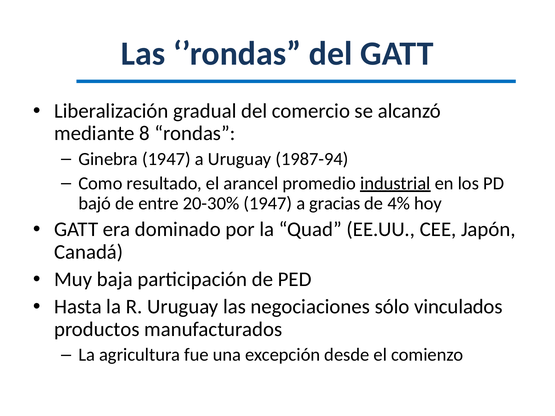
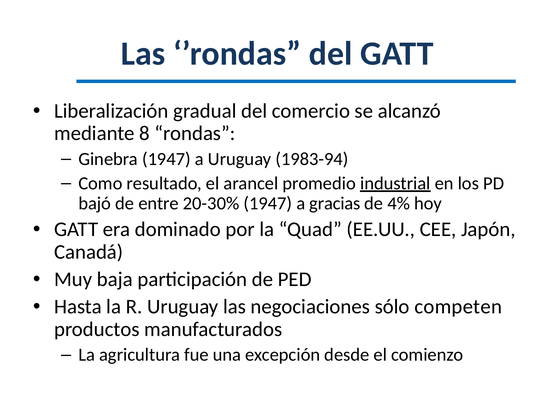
1987-94: 1987-94 -> 1983-94
vinculados: vinculados -> competen
